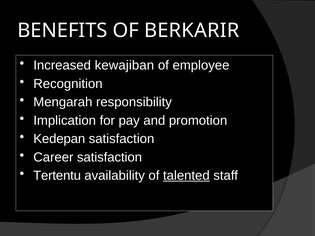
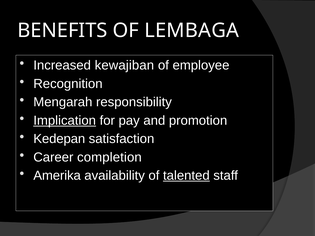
BERKARIR: BERKARIR -> LEMBAGA
Implication underline: none -> present
Career satisfaction: satisfaction -> completion
Tertentu: Tertentu -> Amerika
